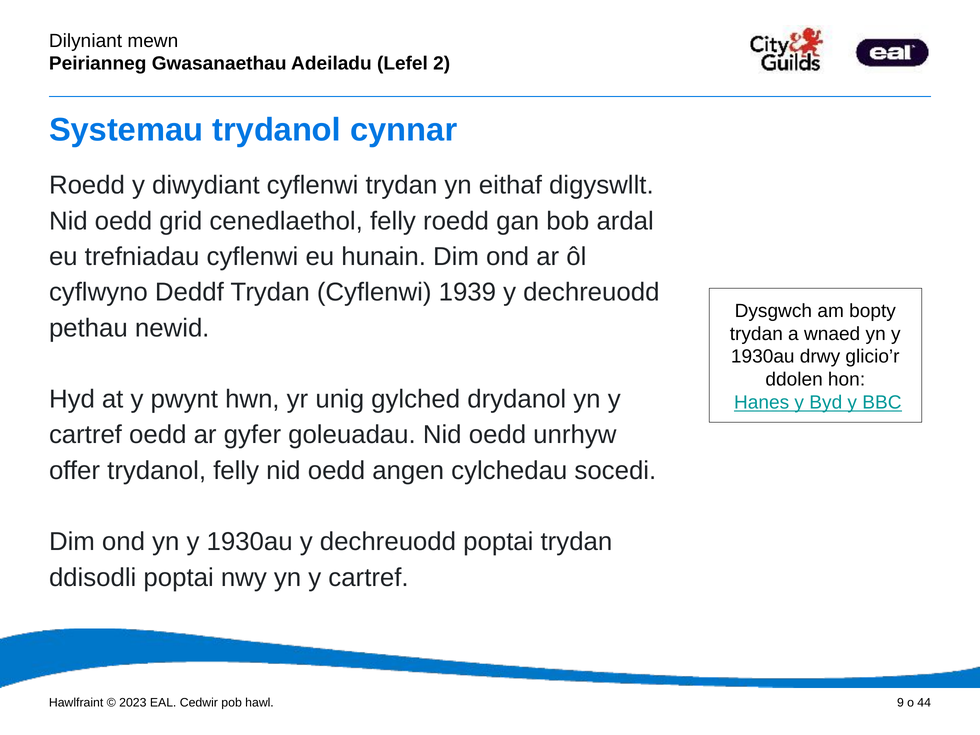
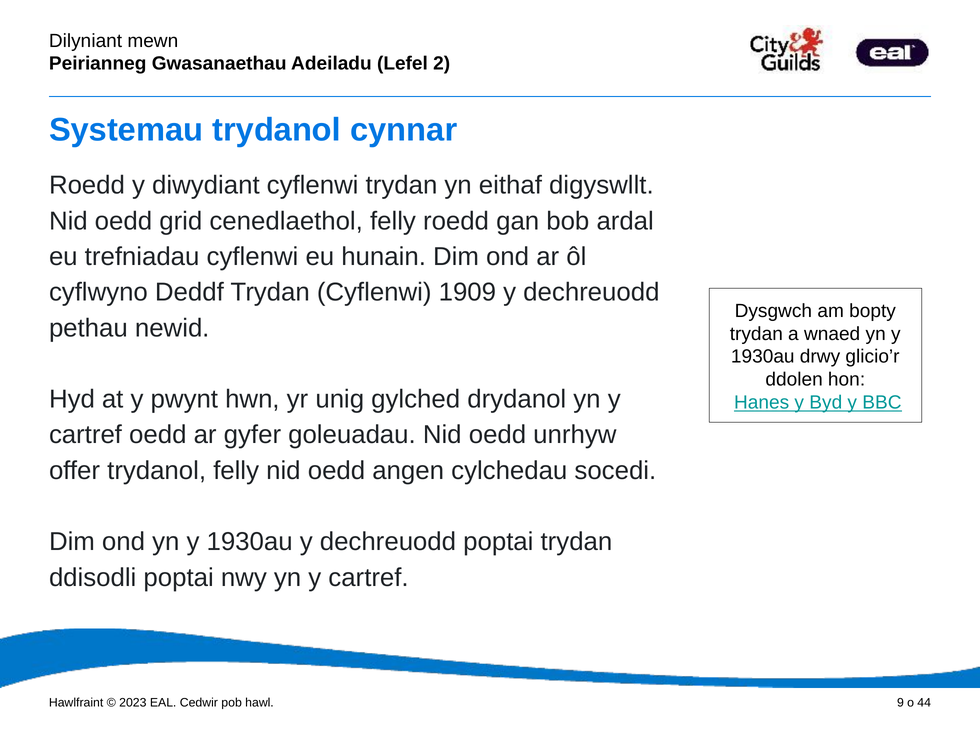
1939: 1939 -> 1909
